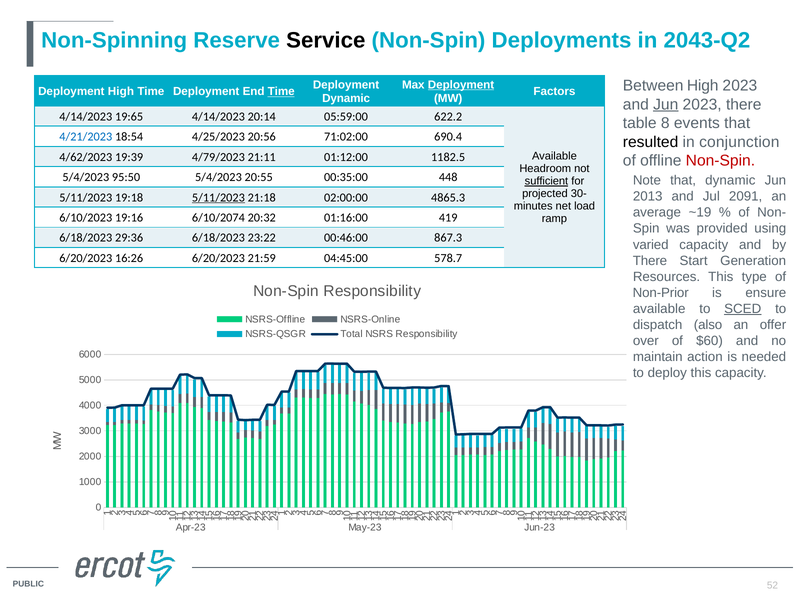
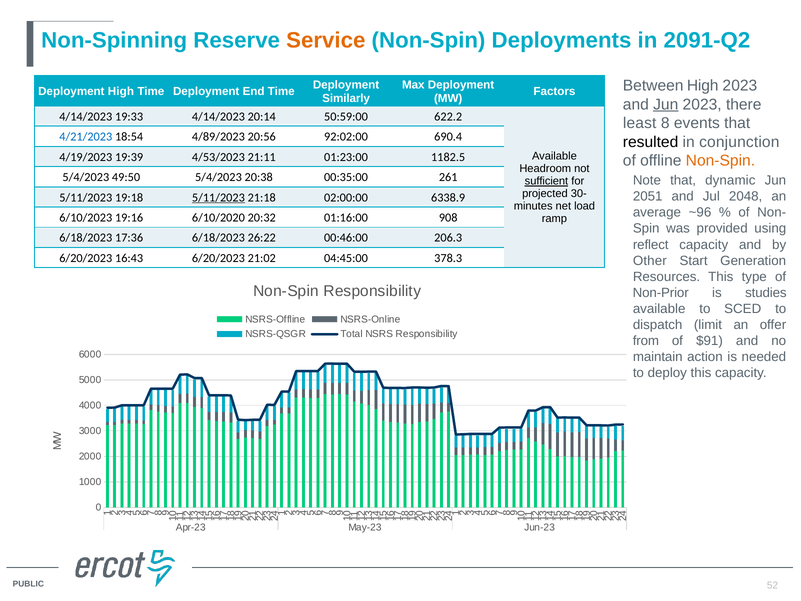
Service colour: black -> orange
2043-Q2: 2043-Q2 -> 2091-Q2
Deployment at (461, 85) underline: present -> none
Time at (281, 92) underline: present -> none
Dynamic at (346, 98): Dynamic -> Similarly
19:65: 19:65 -> 19:33
05:59:00: 05:59:00 -> 50:59:00
table: table -> least
4/25/2023: 4/25/2023 -> 4/89/2023
71:02:00: 71:02:00 -> 92:02:00
4/62/2023: 4/62/2023 -> 4/19/2023
4/79/2023: 4/79/2023 -> 4/53/2023
01:12:00: 01:12:00 -> 01:23:00
Non-Spin at (720, 161) colour: red -> orange
95:50: 95:50 -> 49:50
20:55: 20:55 -> 20:38
448: 448 -> 261
2013: 2013 -> 2051
2091: 2091 -> 2048
4865.3: 4865.3 -> 6338.9
~19: ~19 -> ~96
6/10/2074: 6/10/2074 -> 6/10/2020
419: 419 -> 908
29:36: 29:36 -> 17:36
23:22: 23:22 -> 26:22
867.3: 867.3 -> 206.3
varied: varied -> reflect
16:26: 16:26 -> 16:43
21:59: 21:59 -> 21:02
578.7: 578.7 -> 378.3
There at (650, 261): There -> Other
ensure: ensure -> studies
SCED underline: present -> none
also: also -> limit
over: over -> from
$60: $60 -> $91
